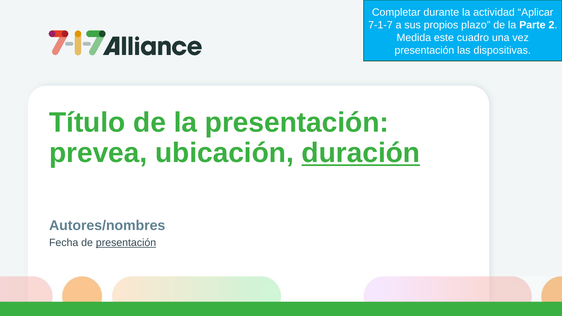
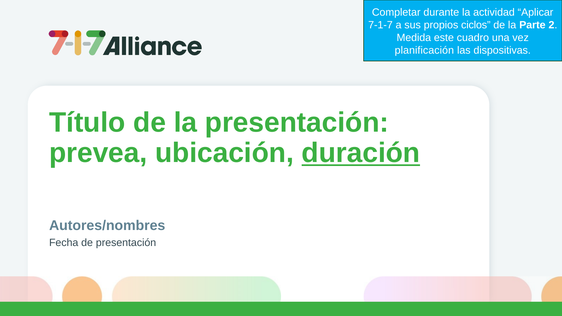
plazo: plazo -> ciclos
presentación at (424, 50): presentación -> planificación
presentación at (126, 243) underline: present -> none
